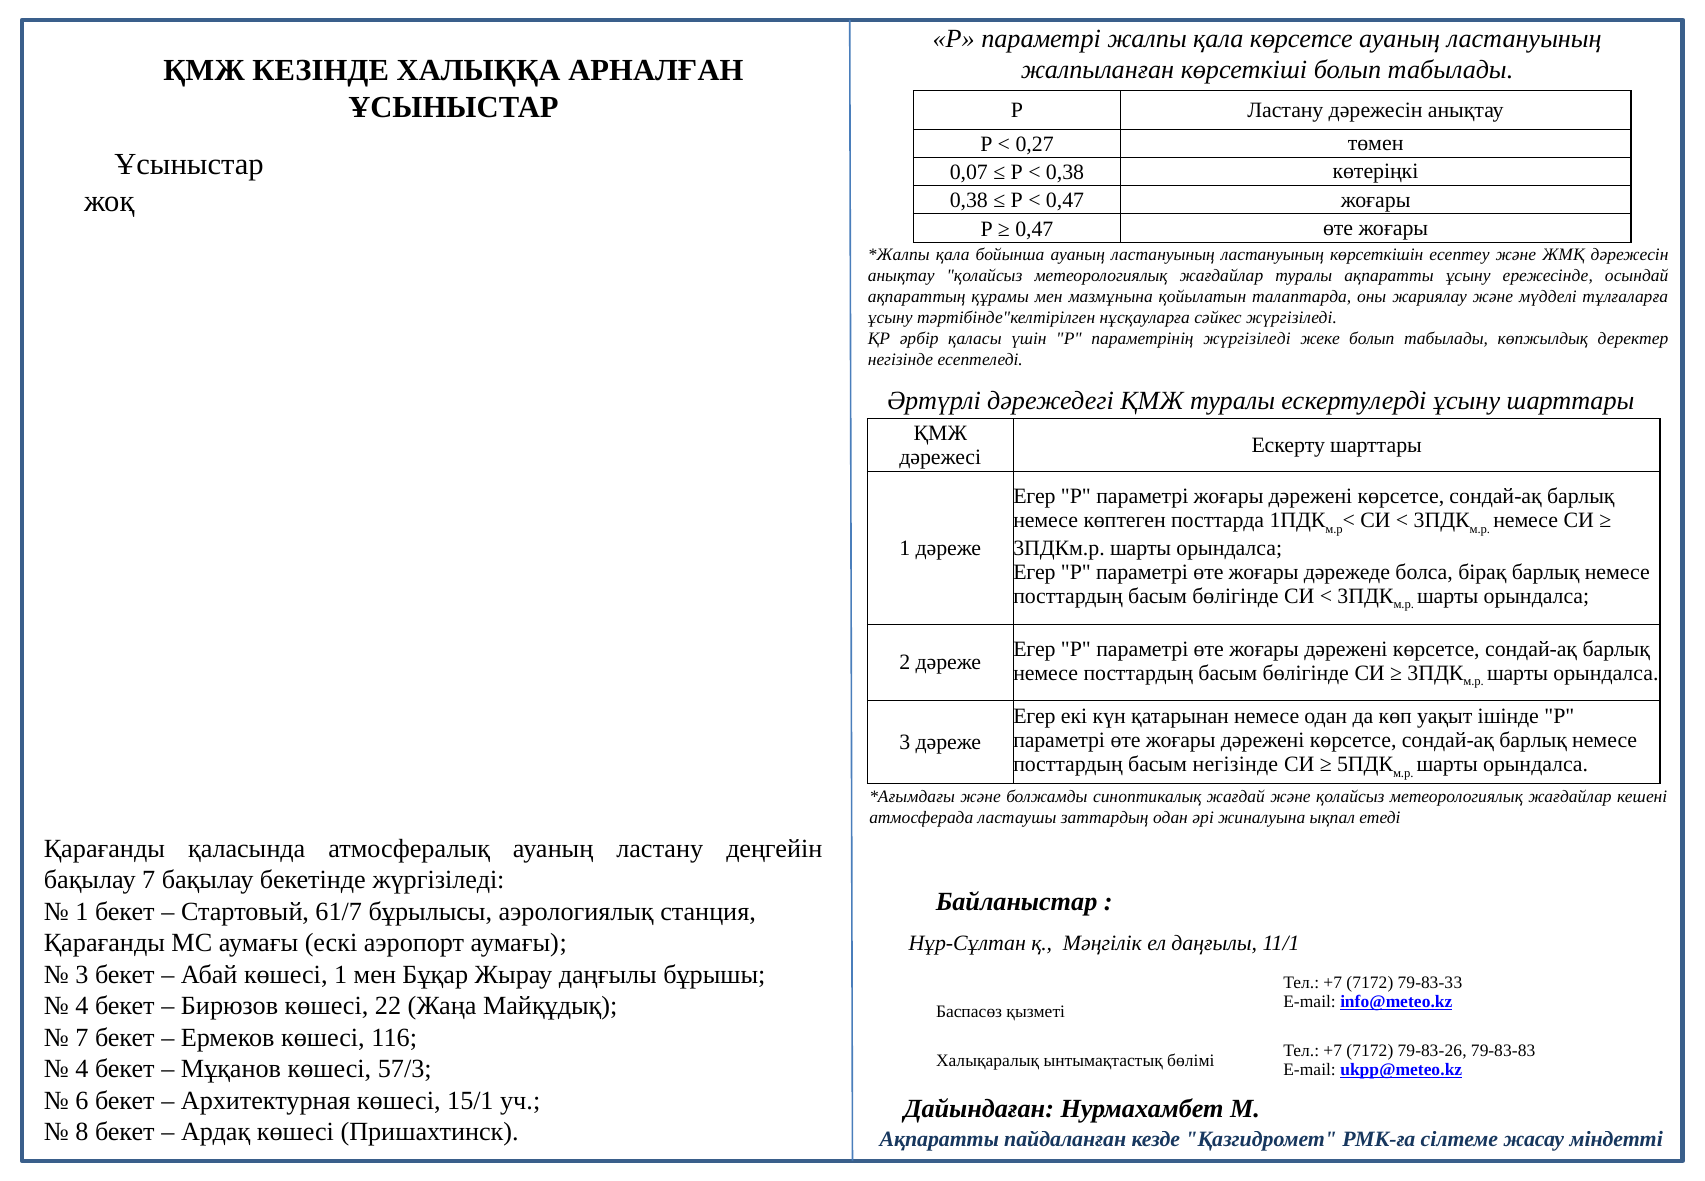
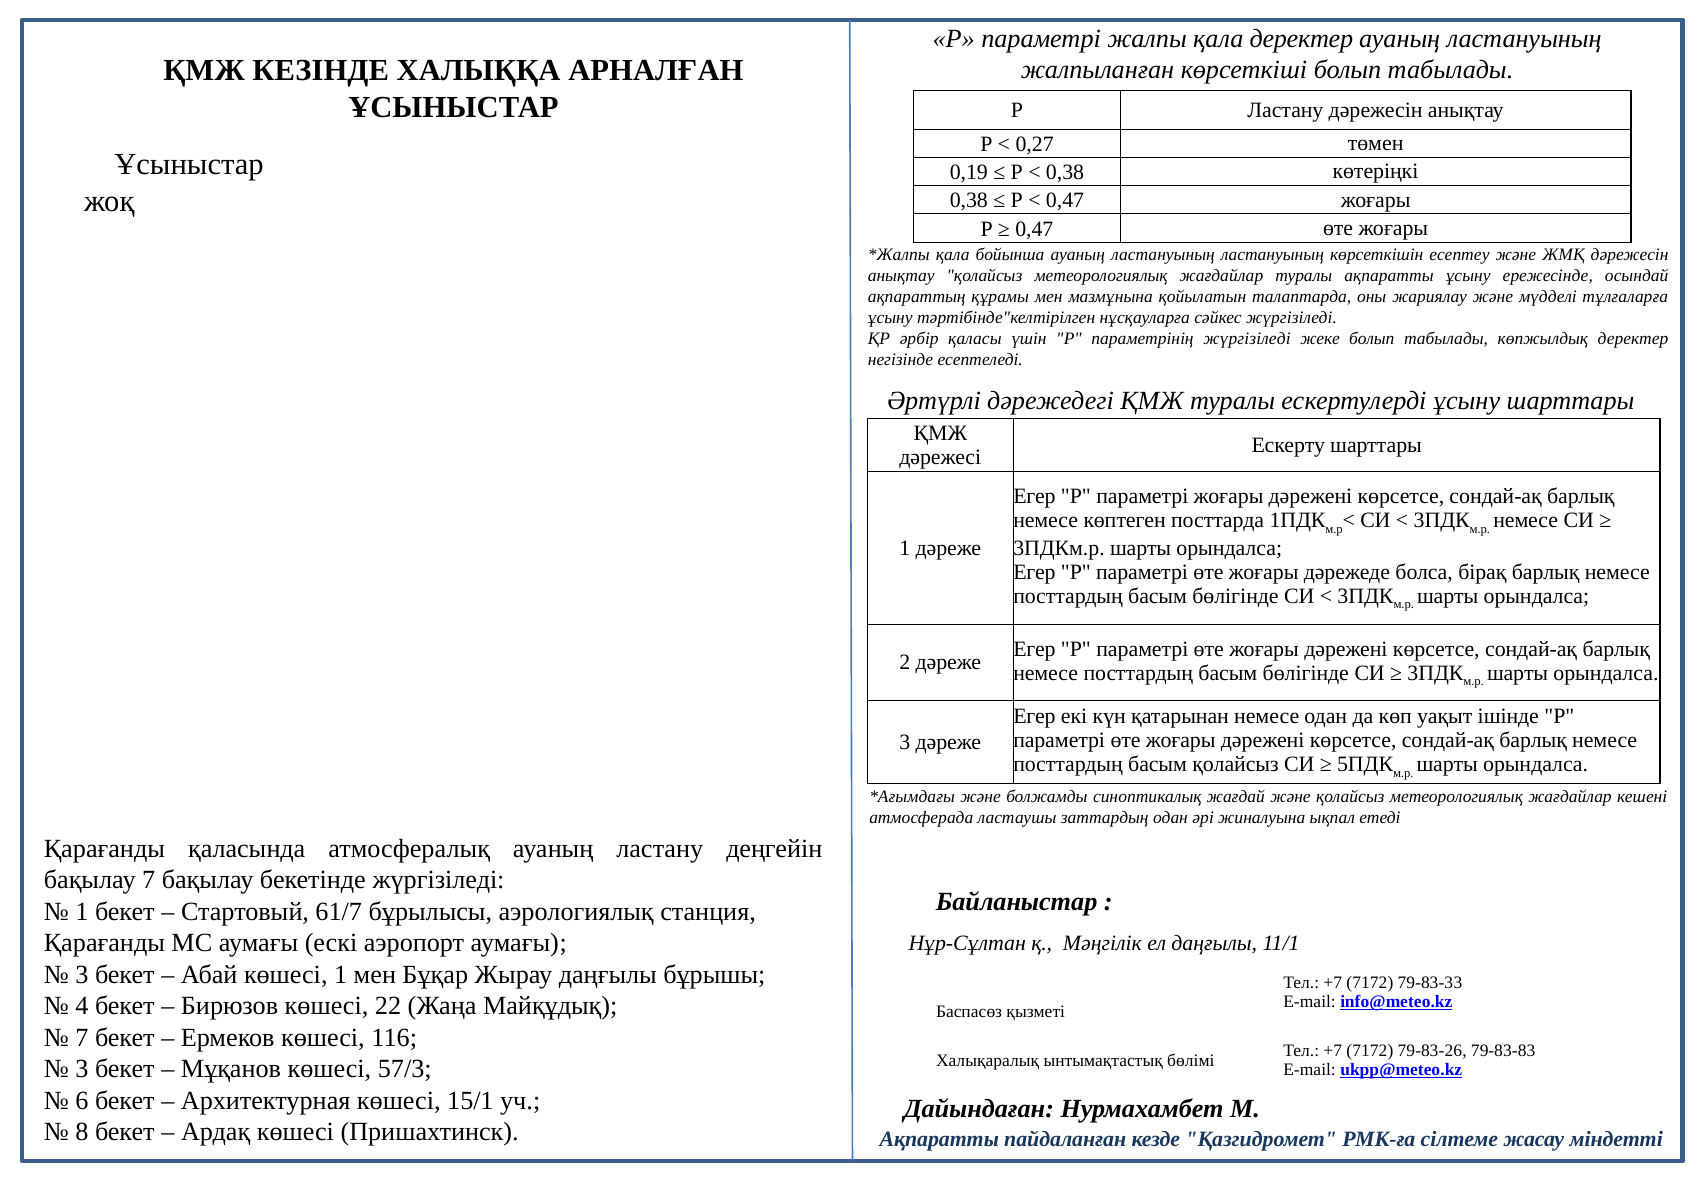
қала көрсетсе: көрсетсе -> деректер
0,07: 0,07 -> 0,19
басым негізінде: негізінде -> қолайсыз
4 at (82, 1069): 4 -> 3
